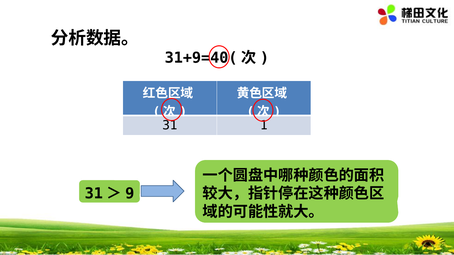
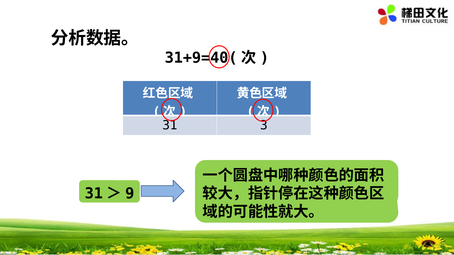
1: 1 -> 3
